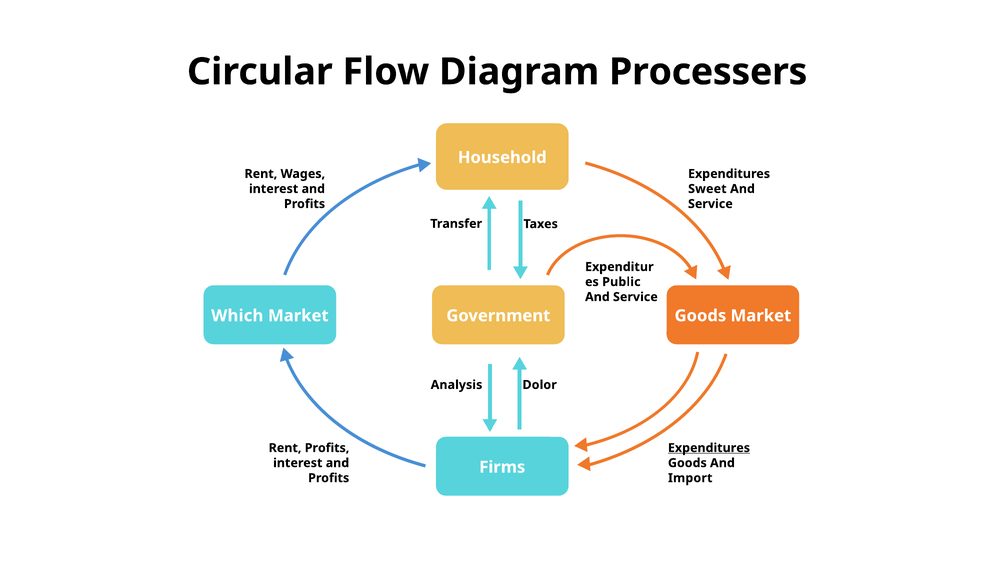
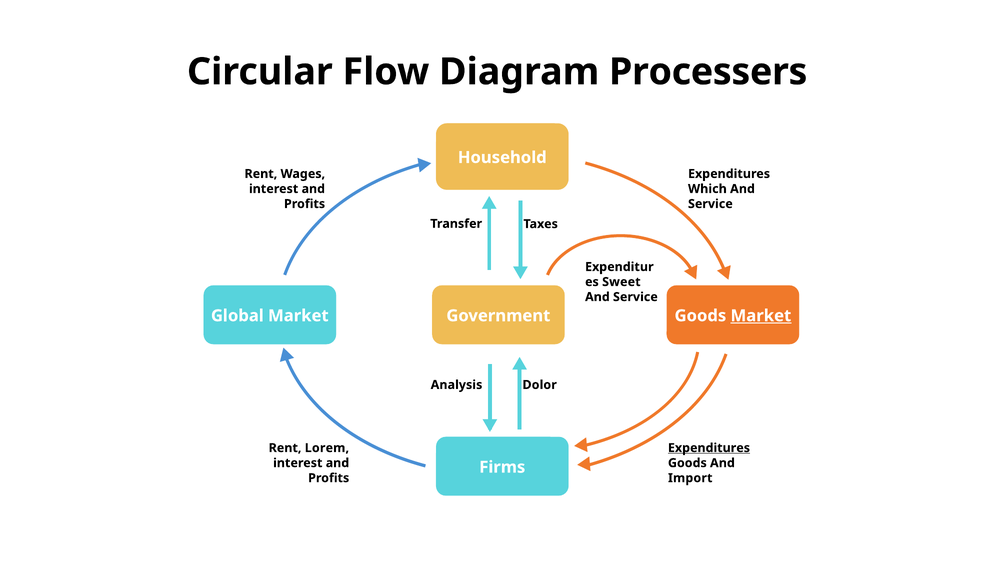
Sweet: Sweet -> Which
Public: Public -> Sweet
Which: Which -> Global
Market at (761, 316) underline: none -> present
Rent Profits: Profits -> Lorem
